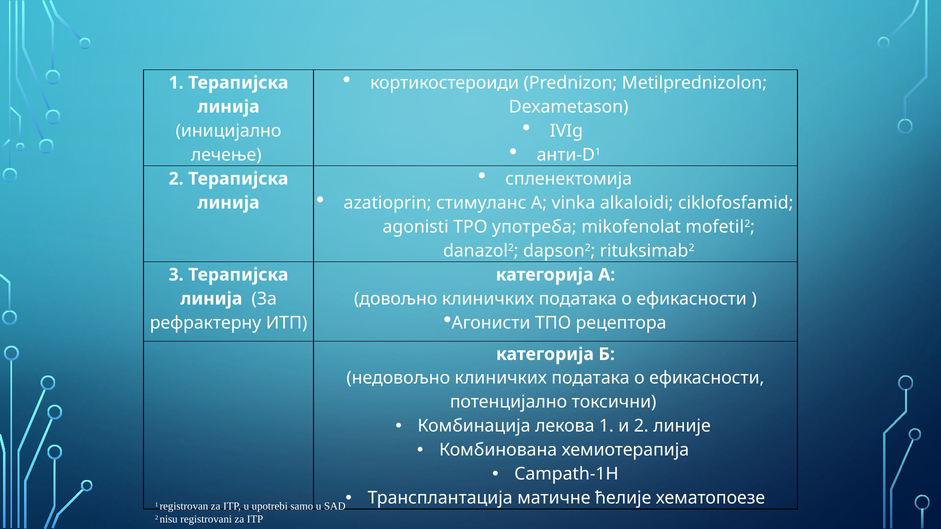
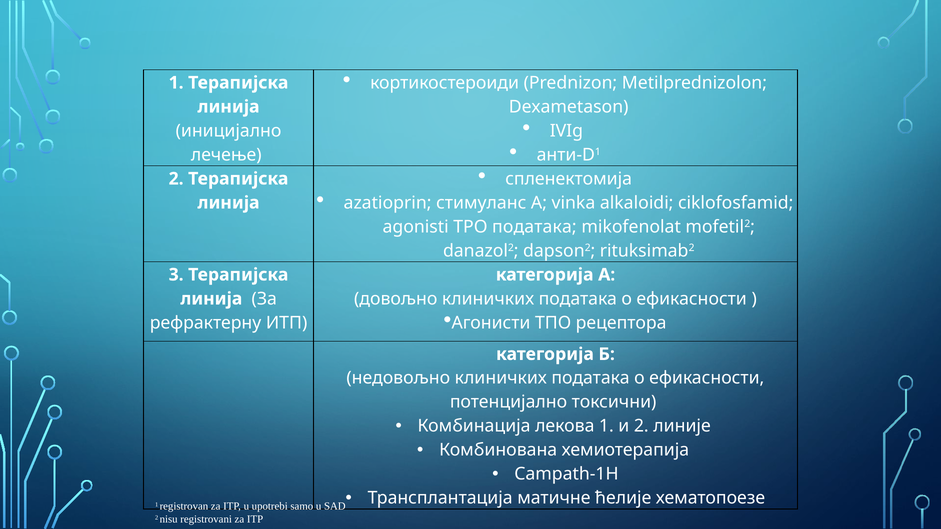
TPO употреба: употреба -> података
